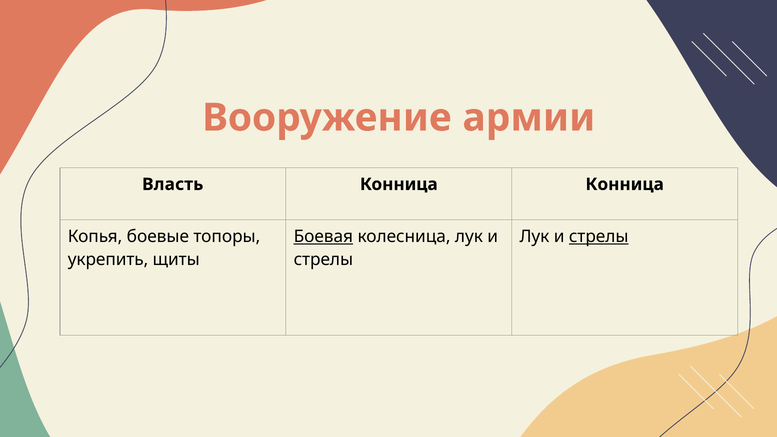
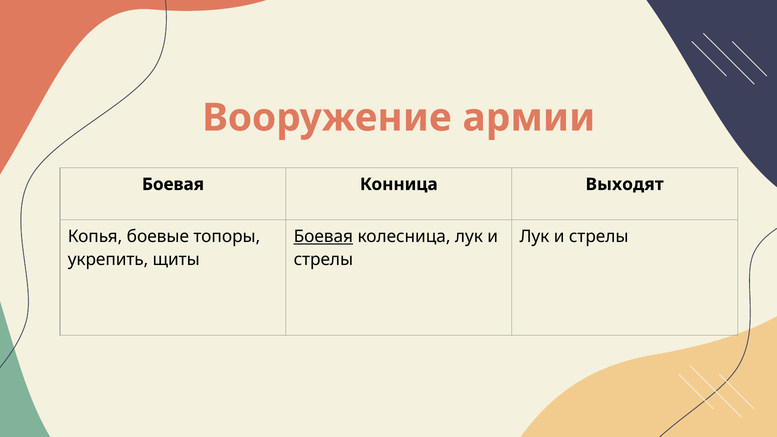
Власть at (173, 184): Власть -> Боевая
Конница Конница: Конница -> Выходят
стрелы at (599, 236) underline: present -> none
